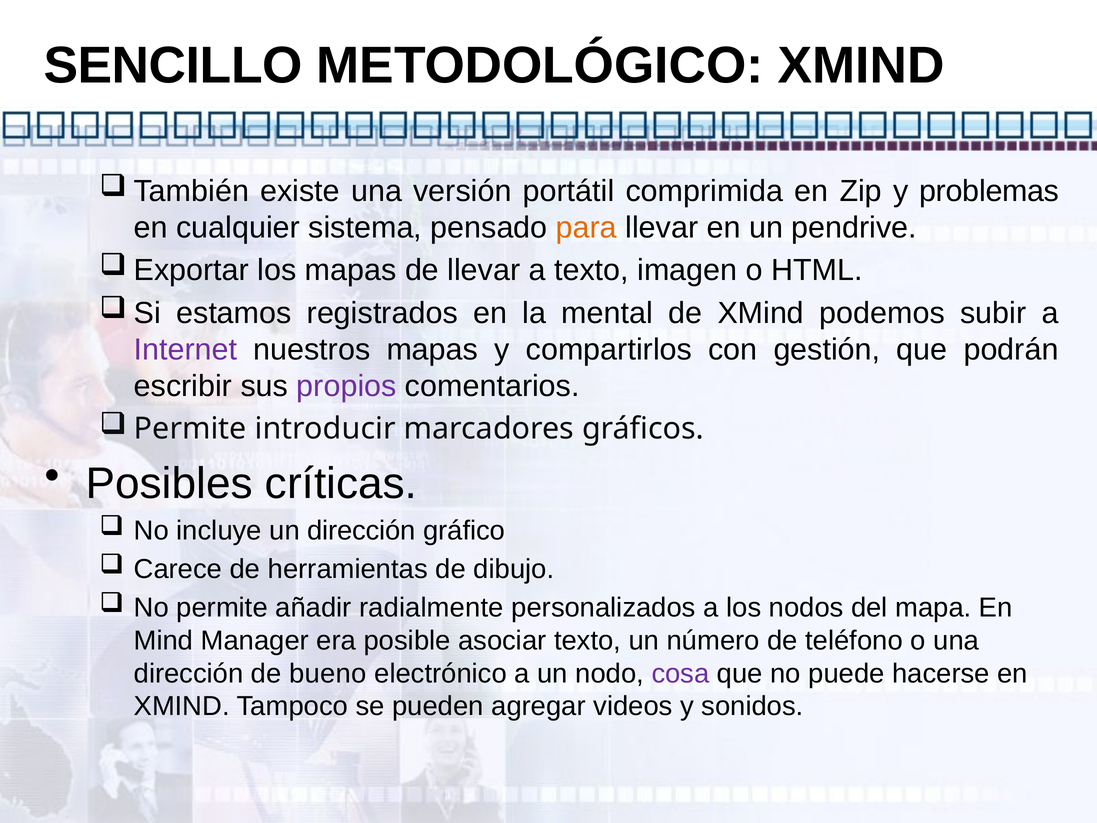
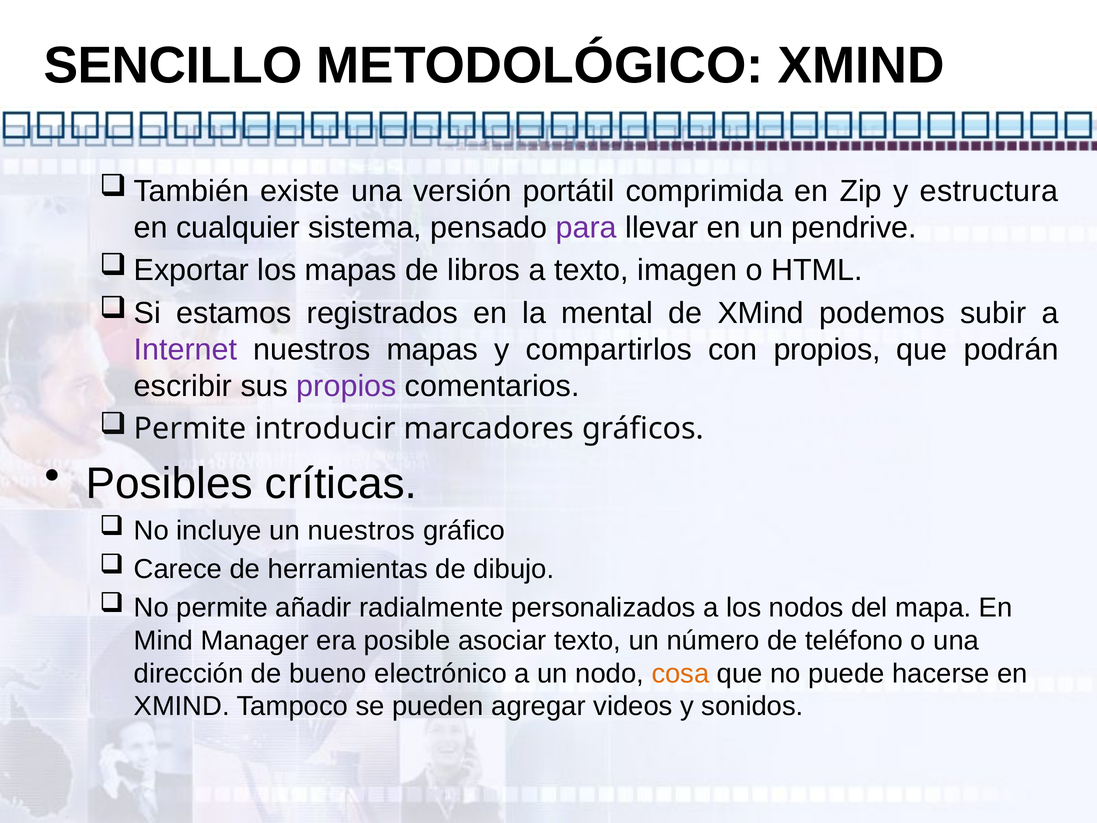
problemas: problemas -> estructura
para colour: orange -> purple
de llevar: llevar -> libros
con gestión: gestión -> propios
un dirección: dirección -> nuestros
cosa colour: purple -> orange
